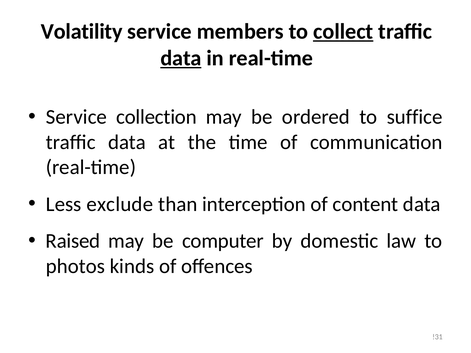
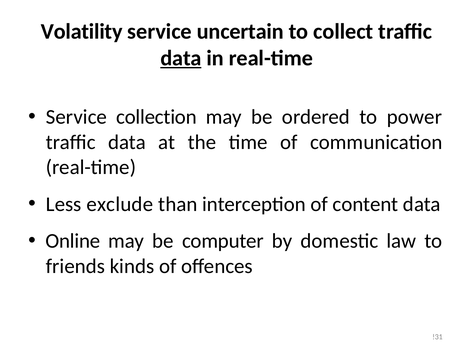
members: members -> uncertain
collect underline: present -> none
suffice: suffice -> power
Raised: Raised -> Online
photos: photos -> friends
